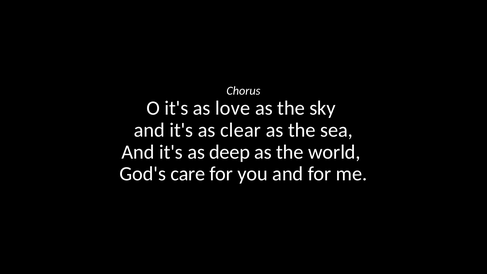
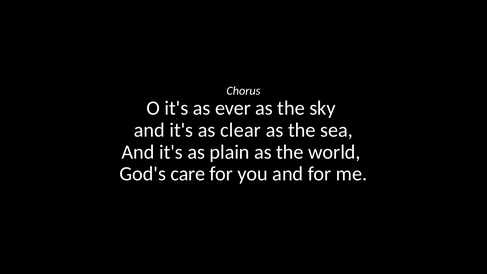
love: love -> ever
deep: deep -> plain
